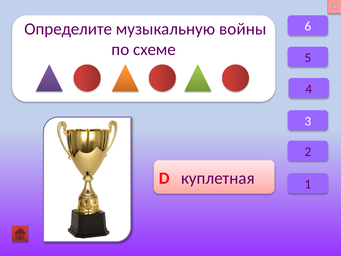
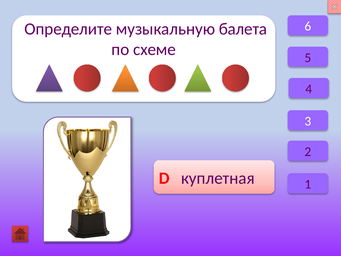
войны: войны -> балета
